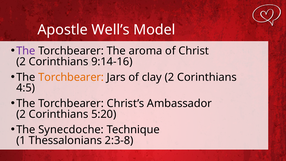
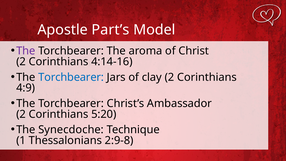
Well’s: Well’s -> Part’s
9:14-16: 9:14-16 -> 4:14-16
Torchbearer at (71, 77) colour: orange -> blue
4:5: 4:5 -> 4:9
2:3-8: 2:3-8 -> 2:9-8
